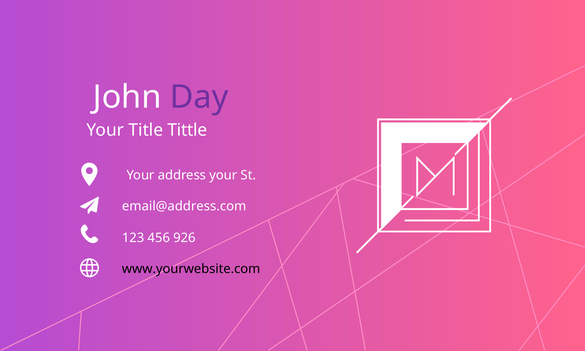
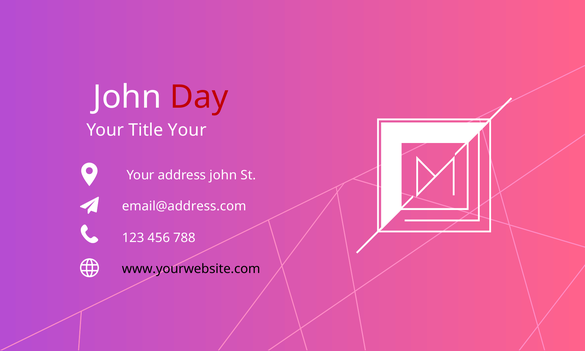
Day colour: purple -> red
Title Tittle: Tittle -> Your
address your: your -> john
926: 926 -> 788
